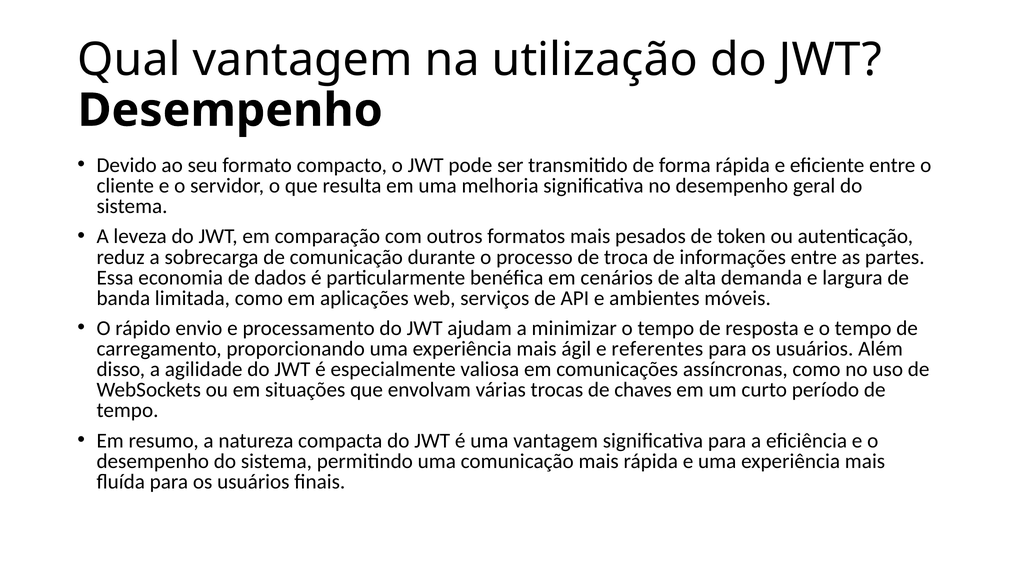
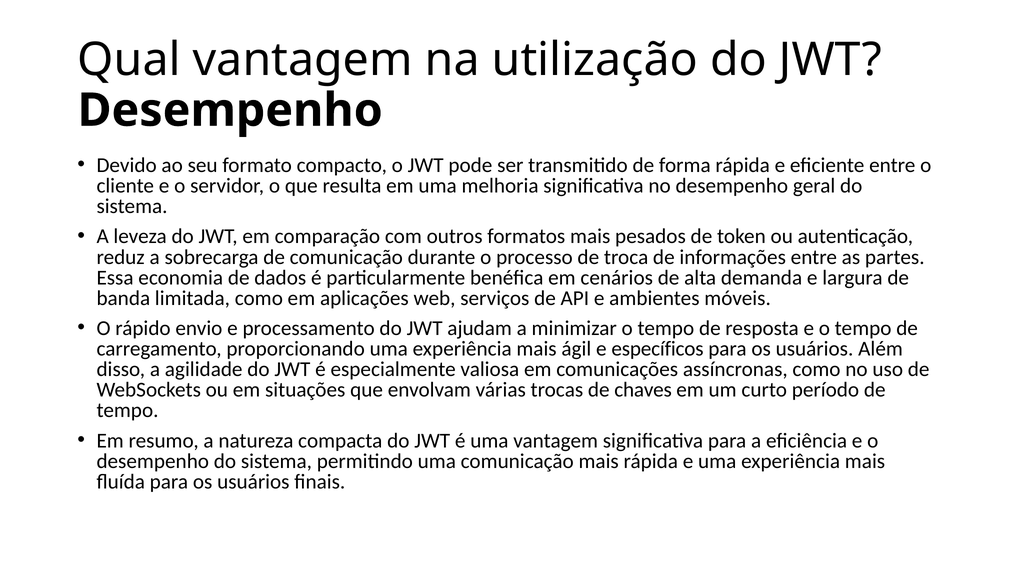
referentes: referentes -> específicos
